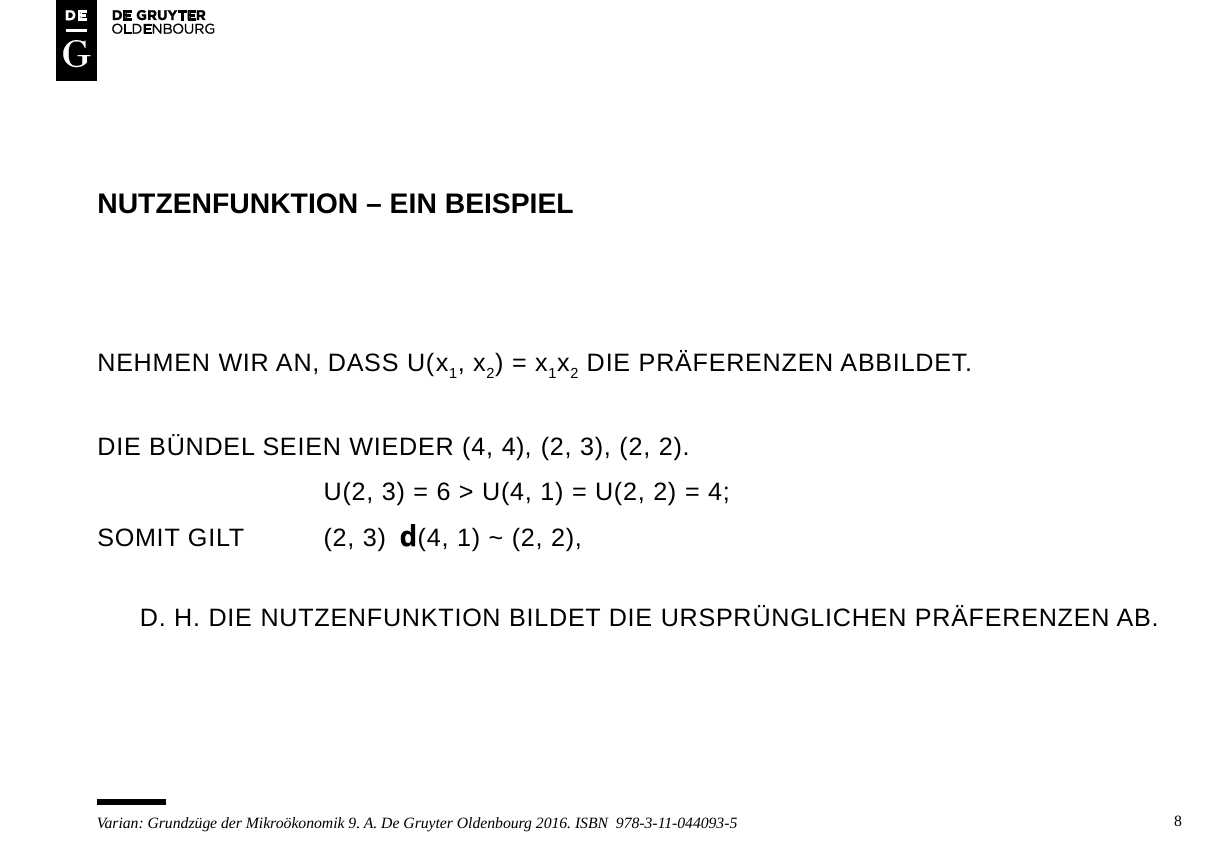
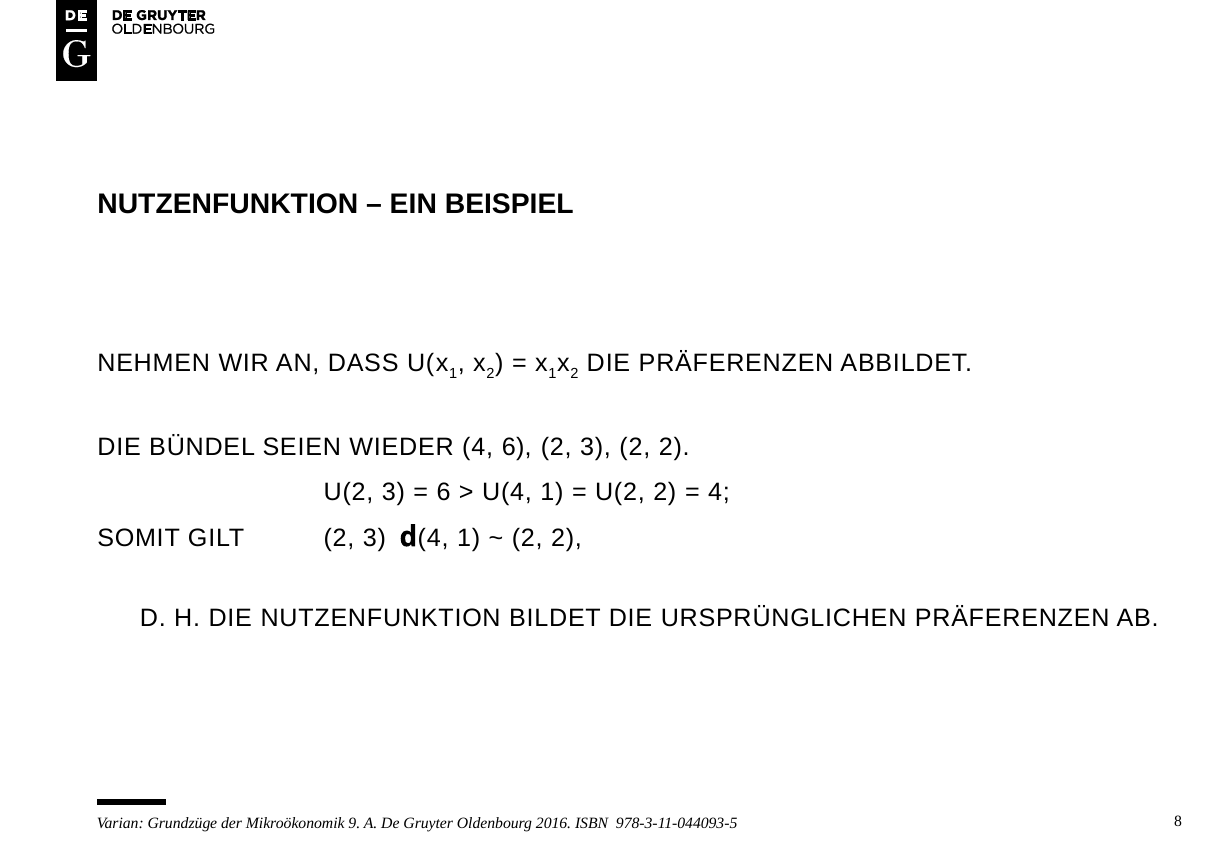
4 4: 4 -> 6
